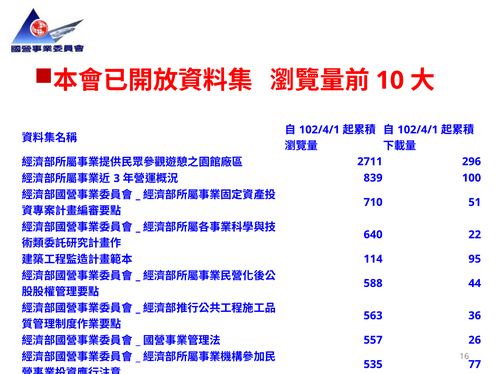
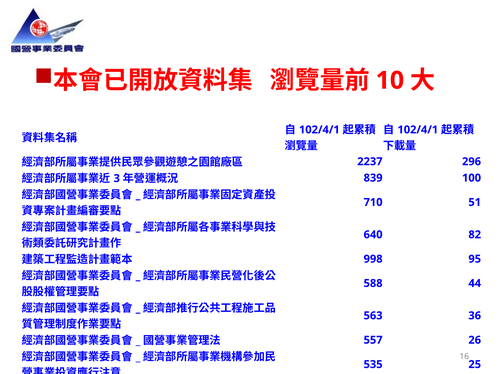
2711: 2711 -> 2237
22: 22 -> 82
114: 114 -> 998
77: 77 -> 25
